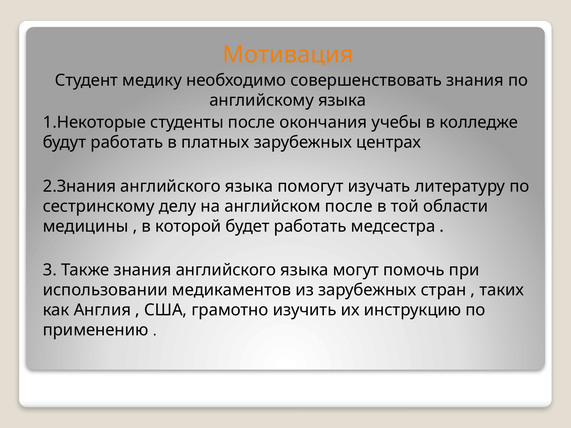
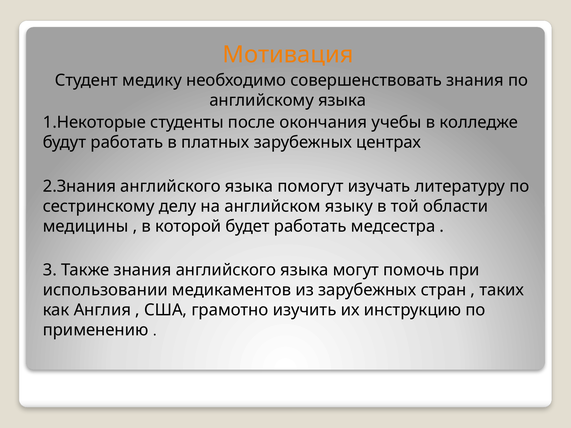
английском после: после -> языку
